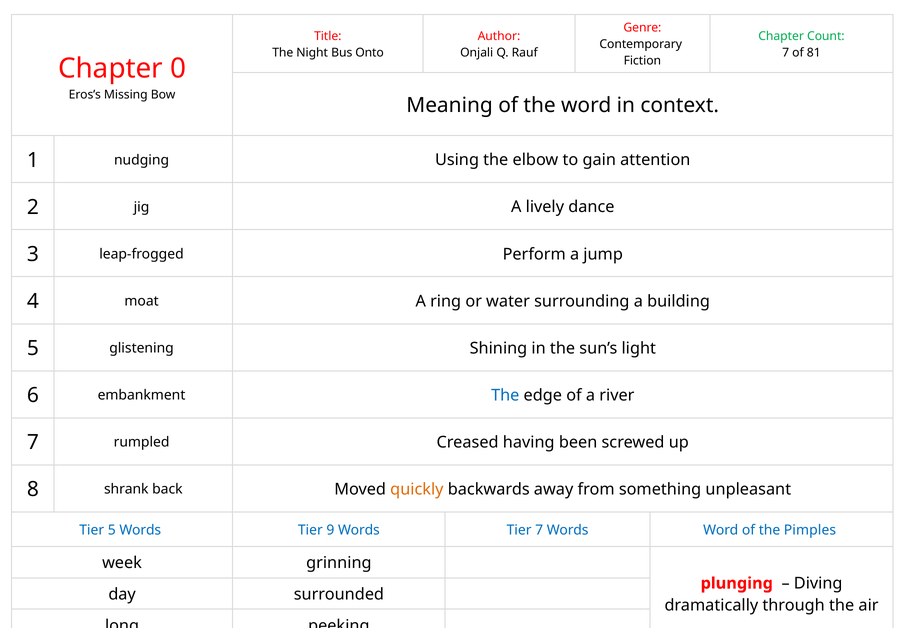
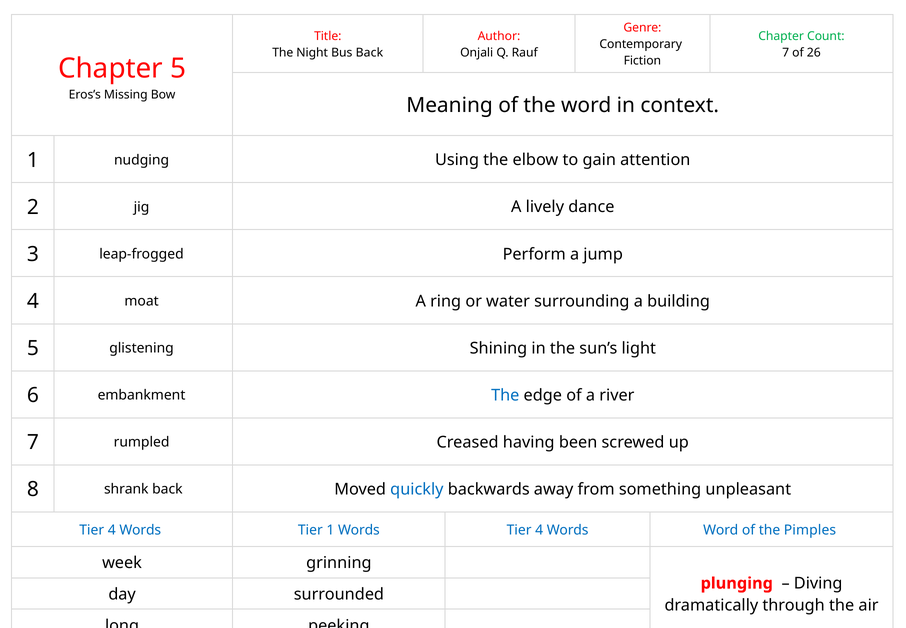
Bus Onto: Onto -> Back
81: 81 -> 26
Chapter 0: 0 -> 5
quickly colour: orange -> blue
5 at (112, 529): 5 -> 4
Tier 9: 9 -> 1
Words Tier 7: 7 -> 4
